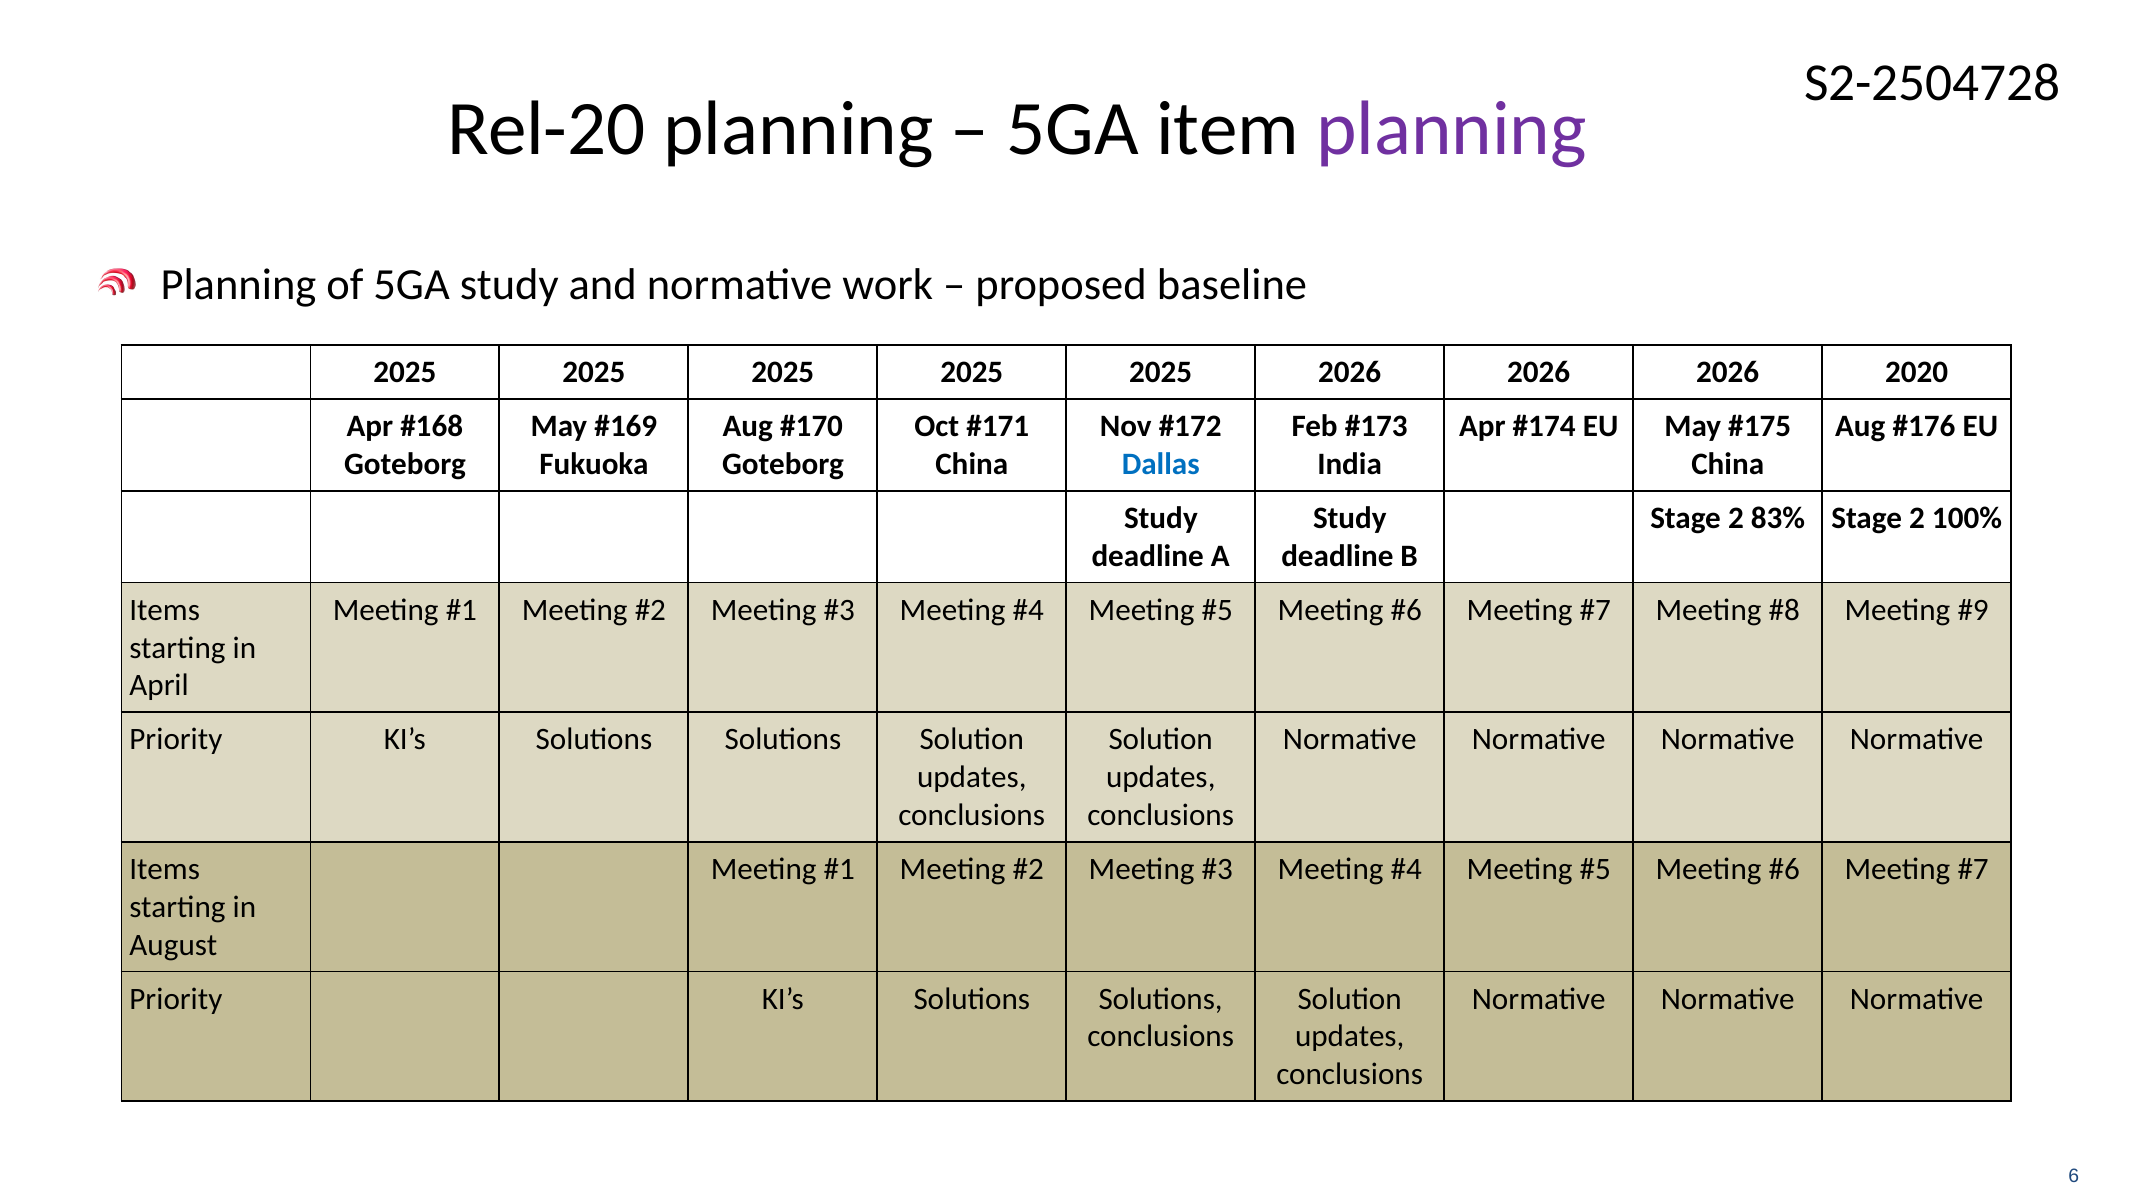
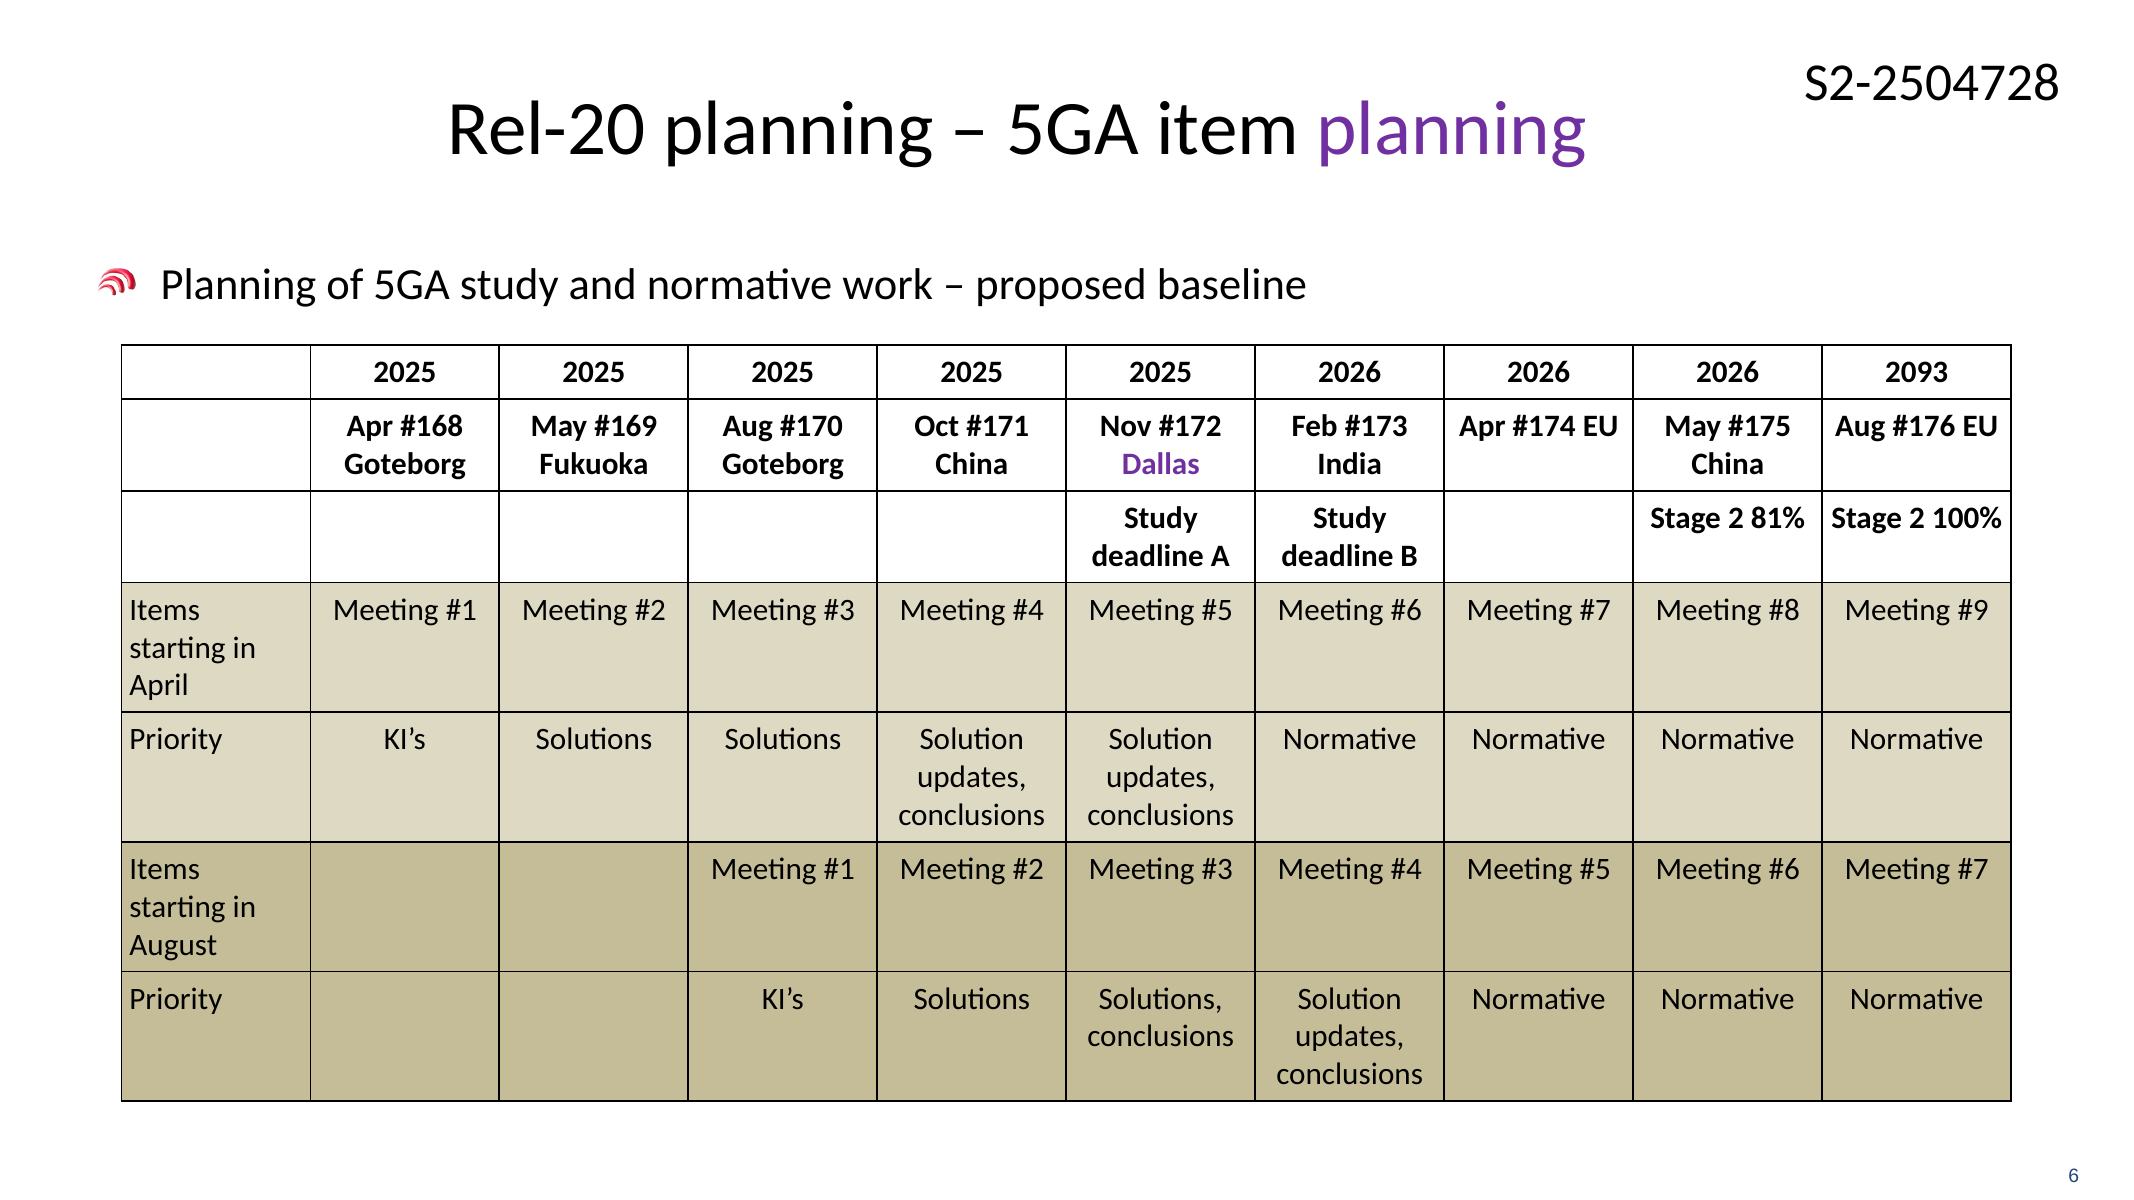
2020: 2020 -> 2093
Dallas colour: blue -> purple
83%: 83% -> 81%
